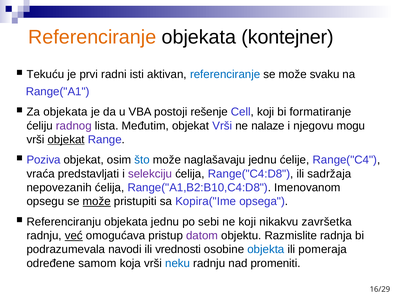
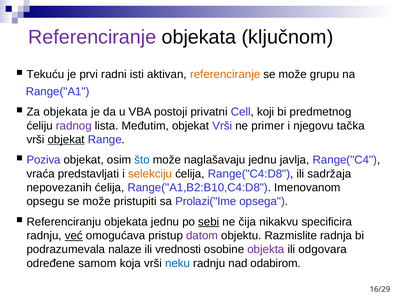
Referenciranje at (92, 37) colour: orange -> purple
kontejner: kontejner -> ključnom
referenciranje at (225, 74) colour: blue -> orange
svaku: svaku -> grupu
rešenje: rešenje -> privatni
formatiranje: formatiranje -> predmetnog
nalaze: nalaze -> primer
mogu: mogu -> tačka
ćelije: ćelije -> javlja
selekciju colour: purple -> orange
može at (97, 201) underline: present -> none
Kopira("Ime: Kopira("Ime -> Prolazi("Ime
sebi underline: none -> present
ne koji: koji -> čija
završetka: završetka -> specificira
navodi: navodi -> nalaze
objekta colour: blue -> purple
pomeraja: pomeraja -> odgovara
promeniti: promeniti -> odabirom
